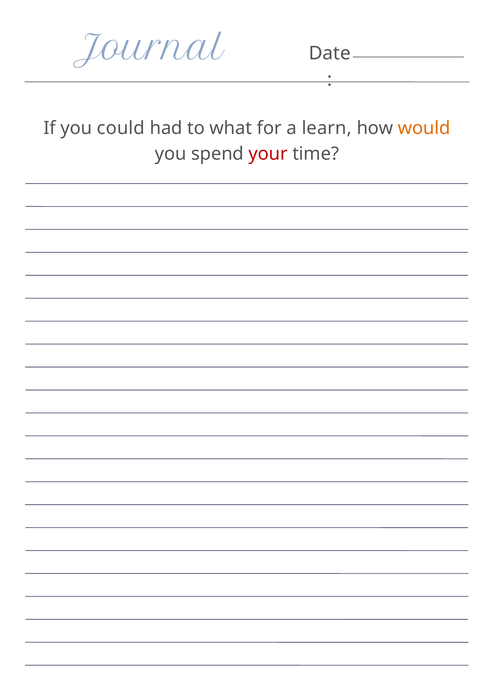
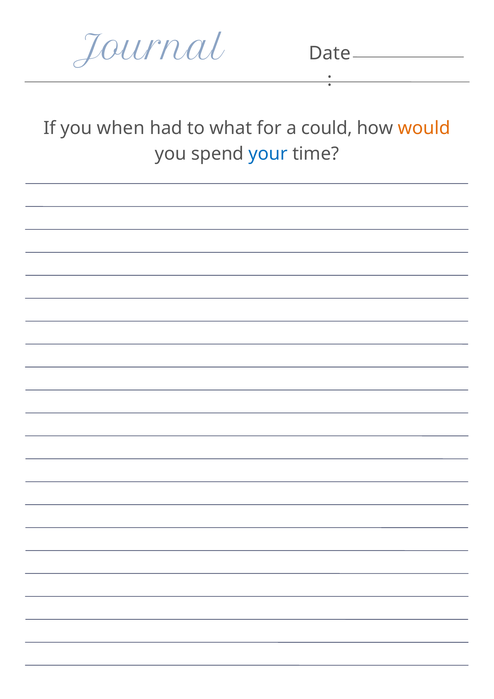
could: could -> when
learn: learn -> could
your colour: red -> blue
